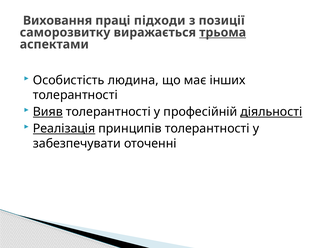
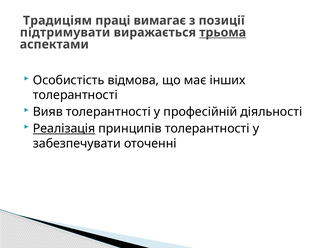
Виховання: Виховання -> Традиціям
підходи: підходи -> вимагає
саморозвитку: саморозвитку -> підтримувати
людина: людина -> відмова
Вияв underline: present -> none
діяльності underline: present -> none
